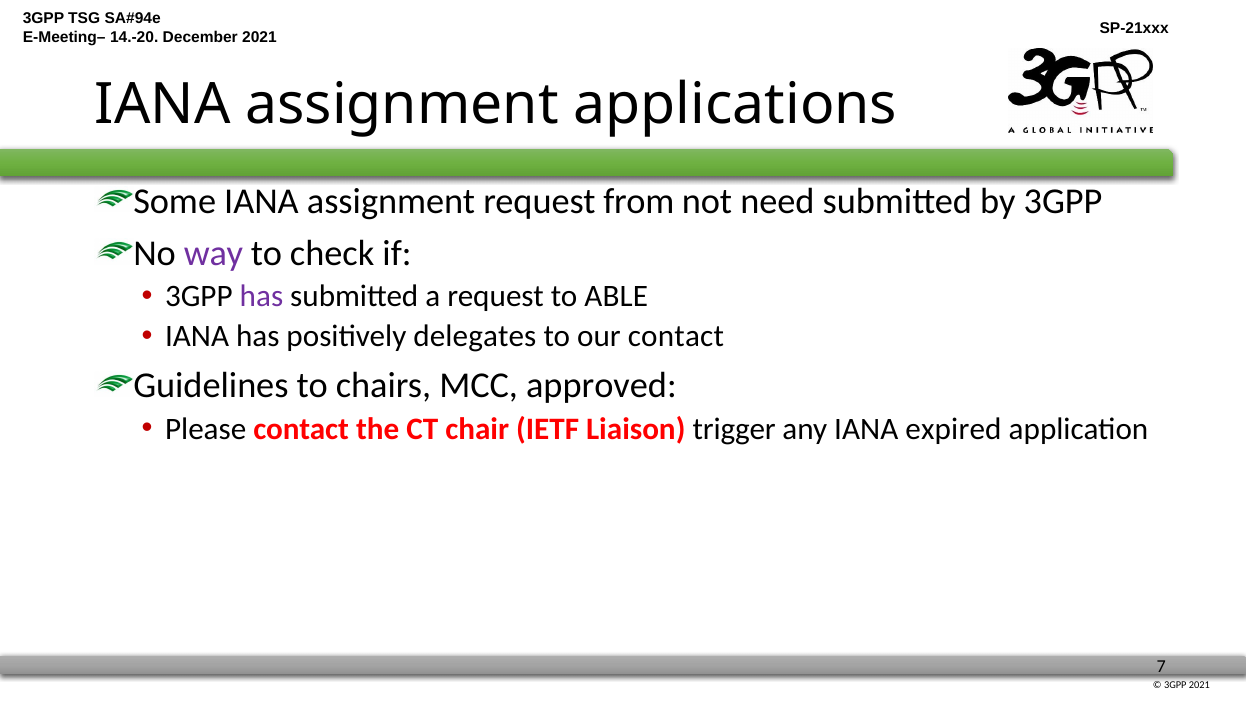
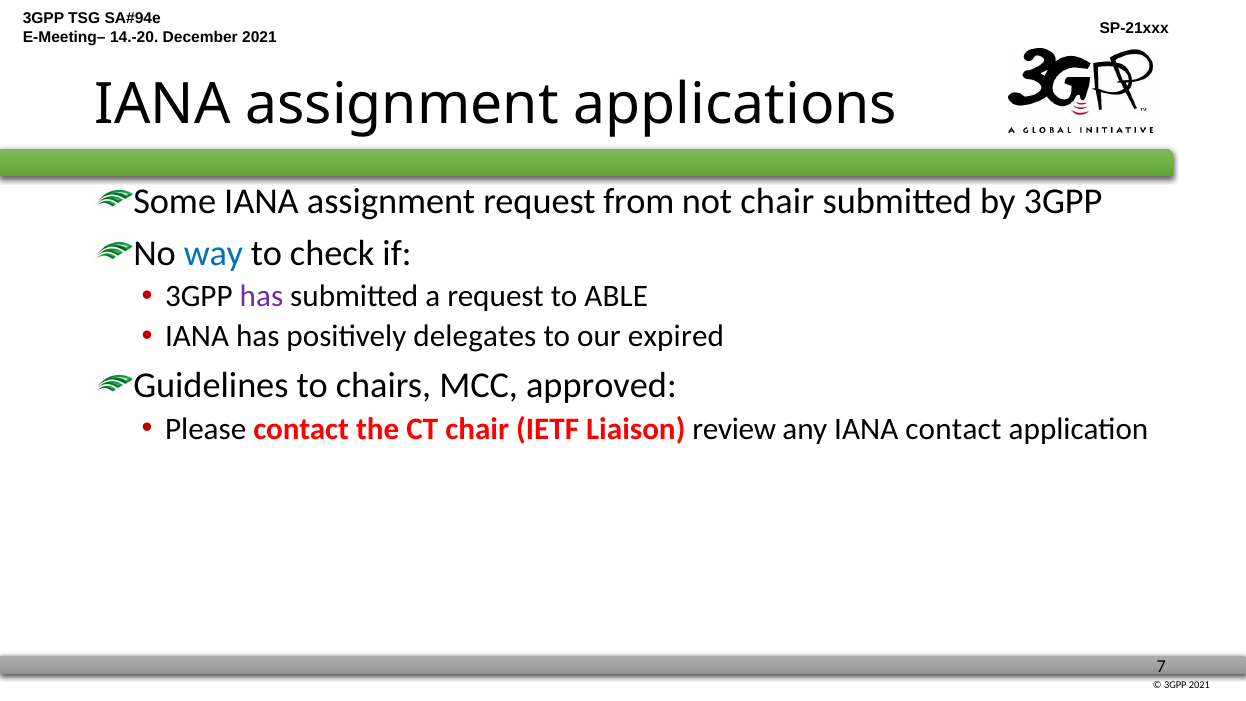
not need: need -> chair
way colour: purple -> blue
our contact: contact -> expired
trigger: trigger -> review
IANA expired: expired -> contact
